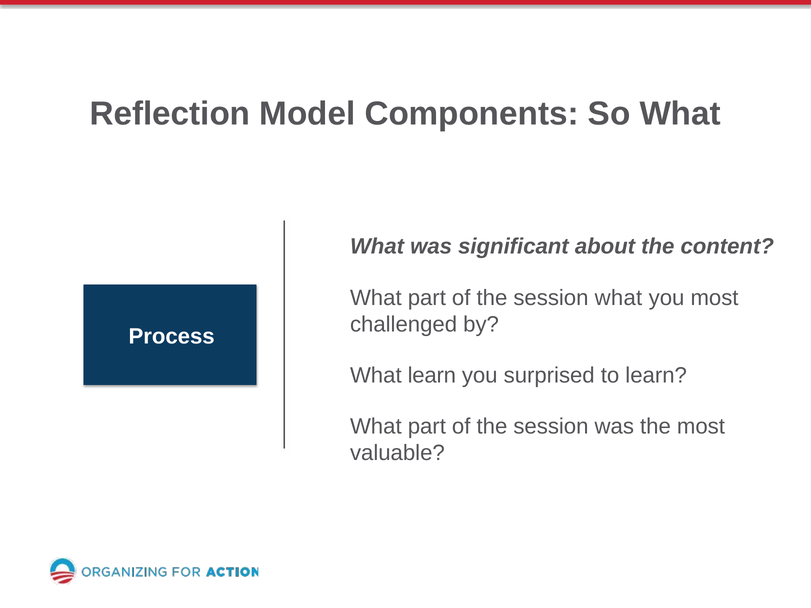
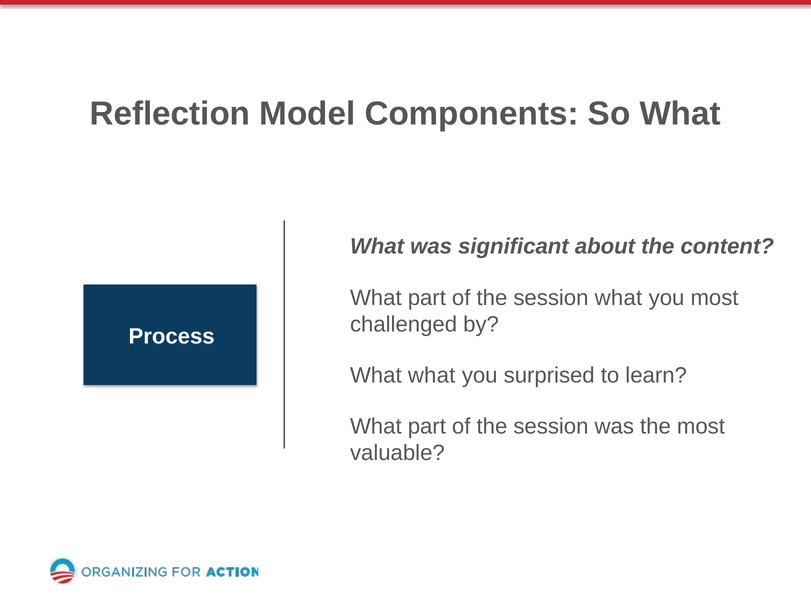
What learn: learn -> what
